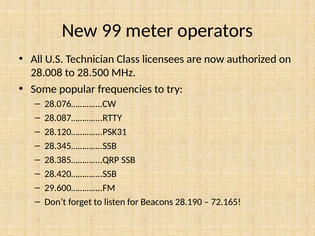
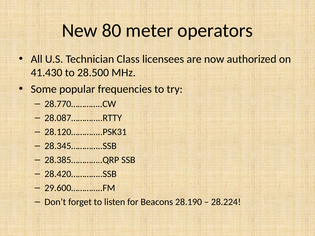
99: 99 -> 80
28.008: 28.008 -> 41.430
28.076…………..CW: 28.076…………..CW -> 28.770…………..CW
72.165: 72.165 -> 28.224
